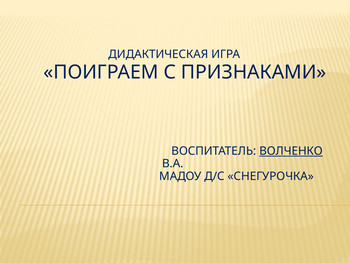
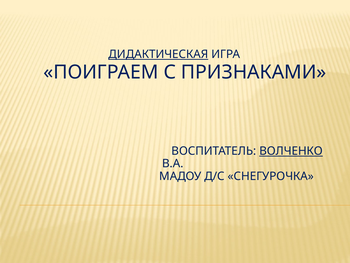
ДИДАКТИЧЕСКАЯ underline: none -> present
